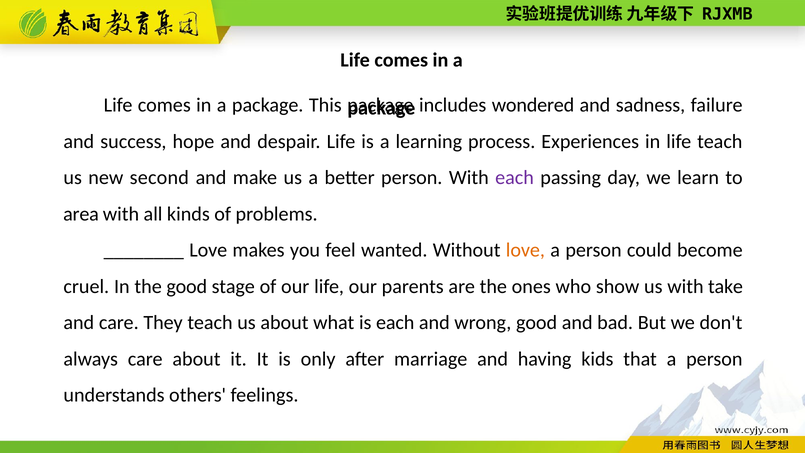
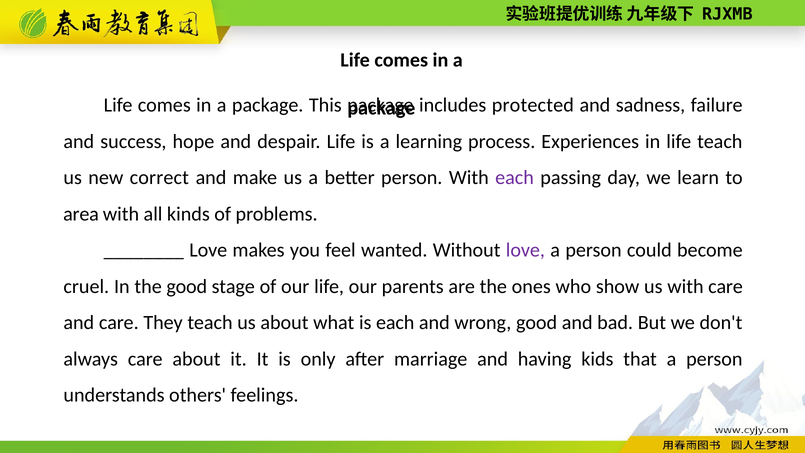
wondered: wondered -> protected
second: second -> correct
love at (525, 250) colour: orange -> purple
with take: take -> care
